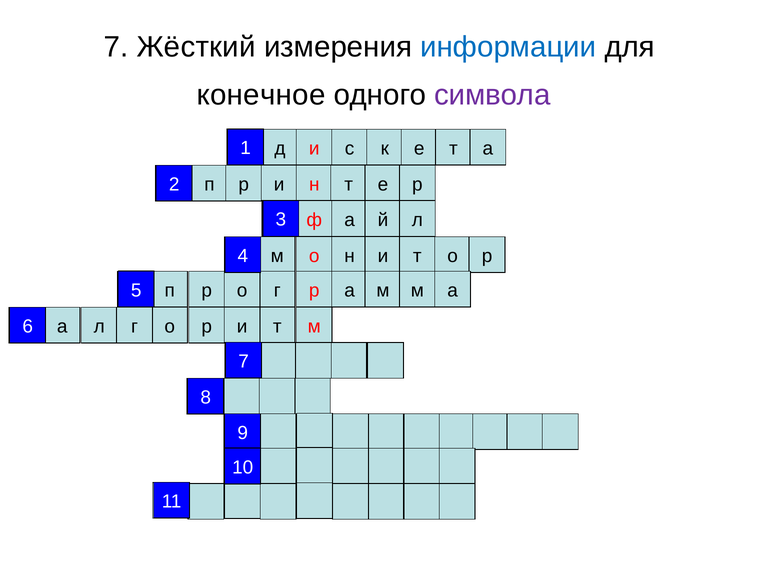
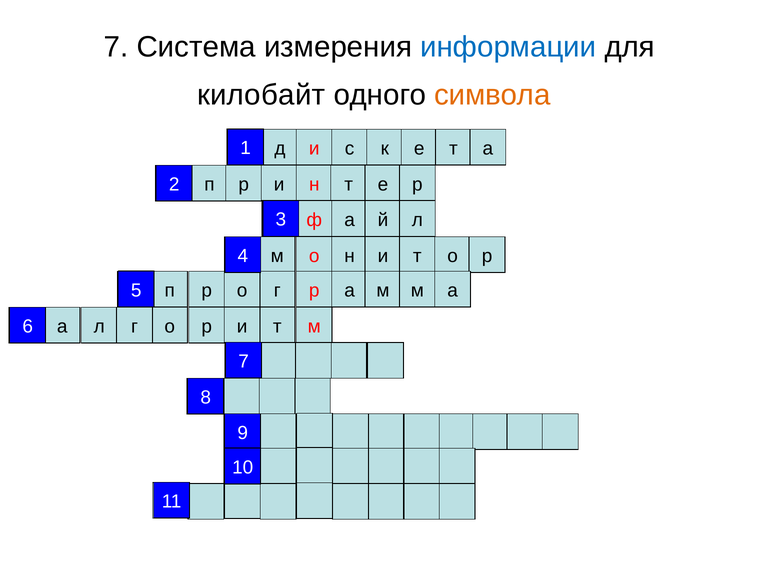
Жёсткий: Жёсткий -> Система
конечное: конечное -> килобайт
символа colour: purple -> orange
